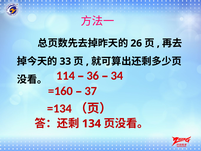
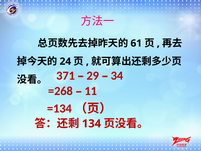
26: 26 -> 61
33: 33 -> 24
114: 114 -> 371
36: 36 -> 29
=160: =160 -> =268
37: 37 -> 11
